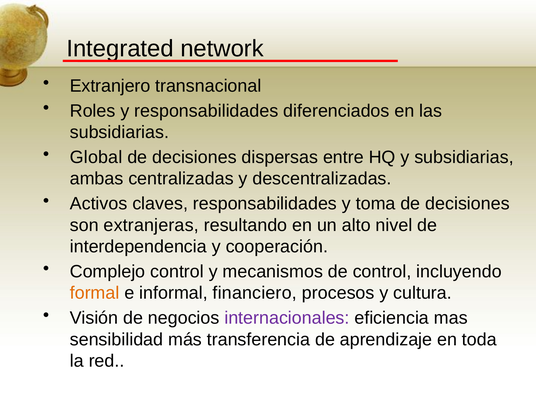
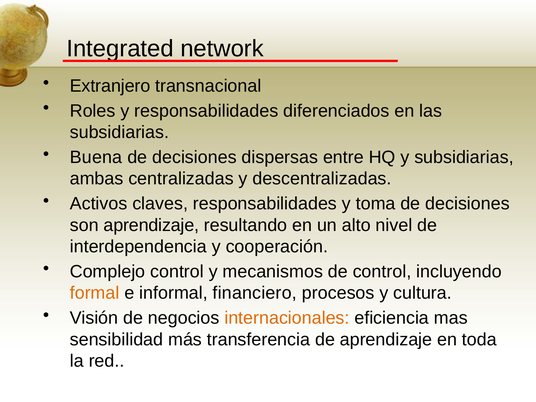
Global: Global -> Buena
son extranjeras: extranjeras -> aprendizaje
internacionales colour: purple -> orange
